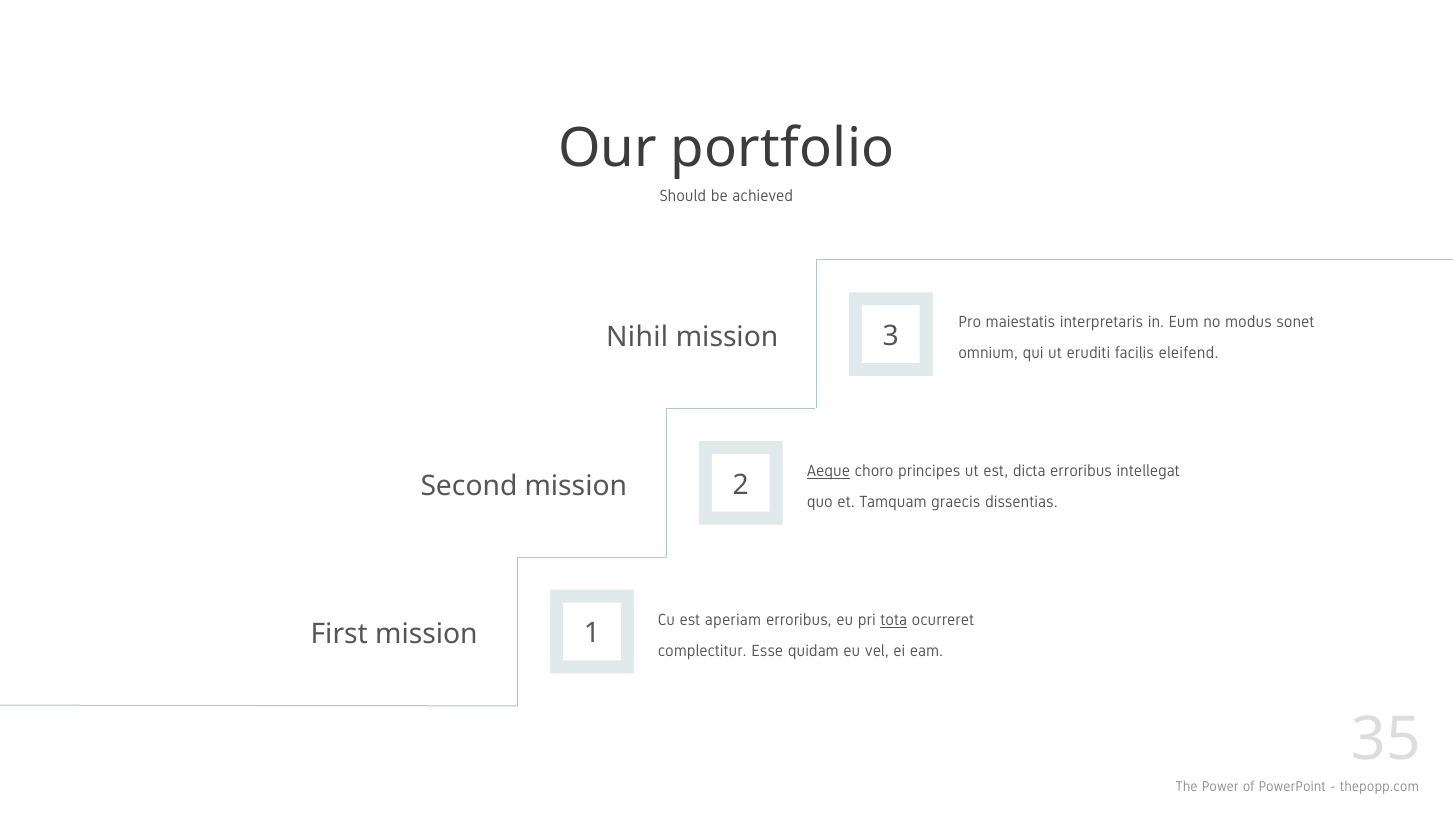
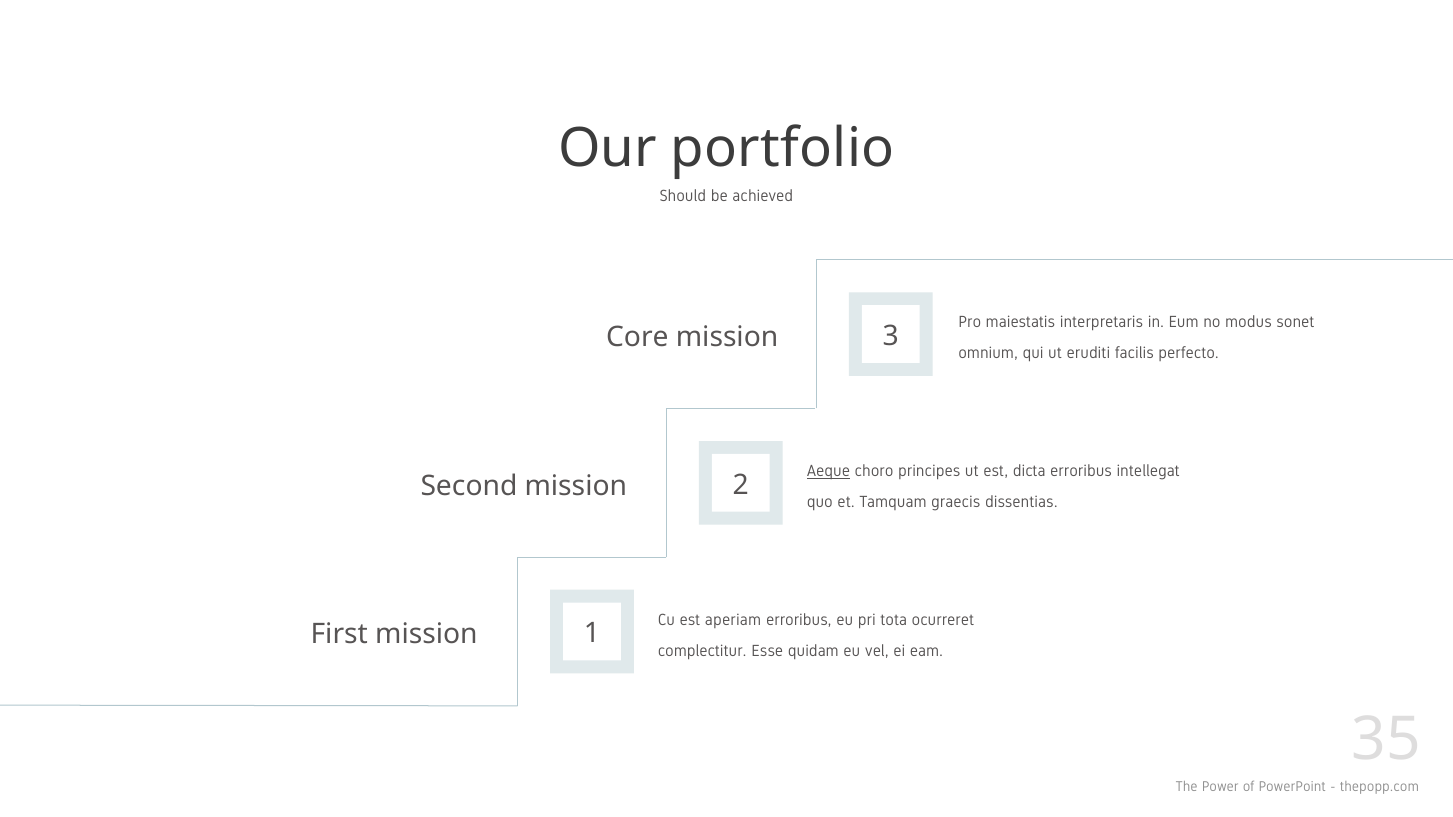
Nihil: Nihil -> Core
eleifend: eleifend -> perfecto
tota underline: present -> none
